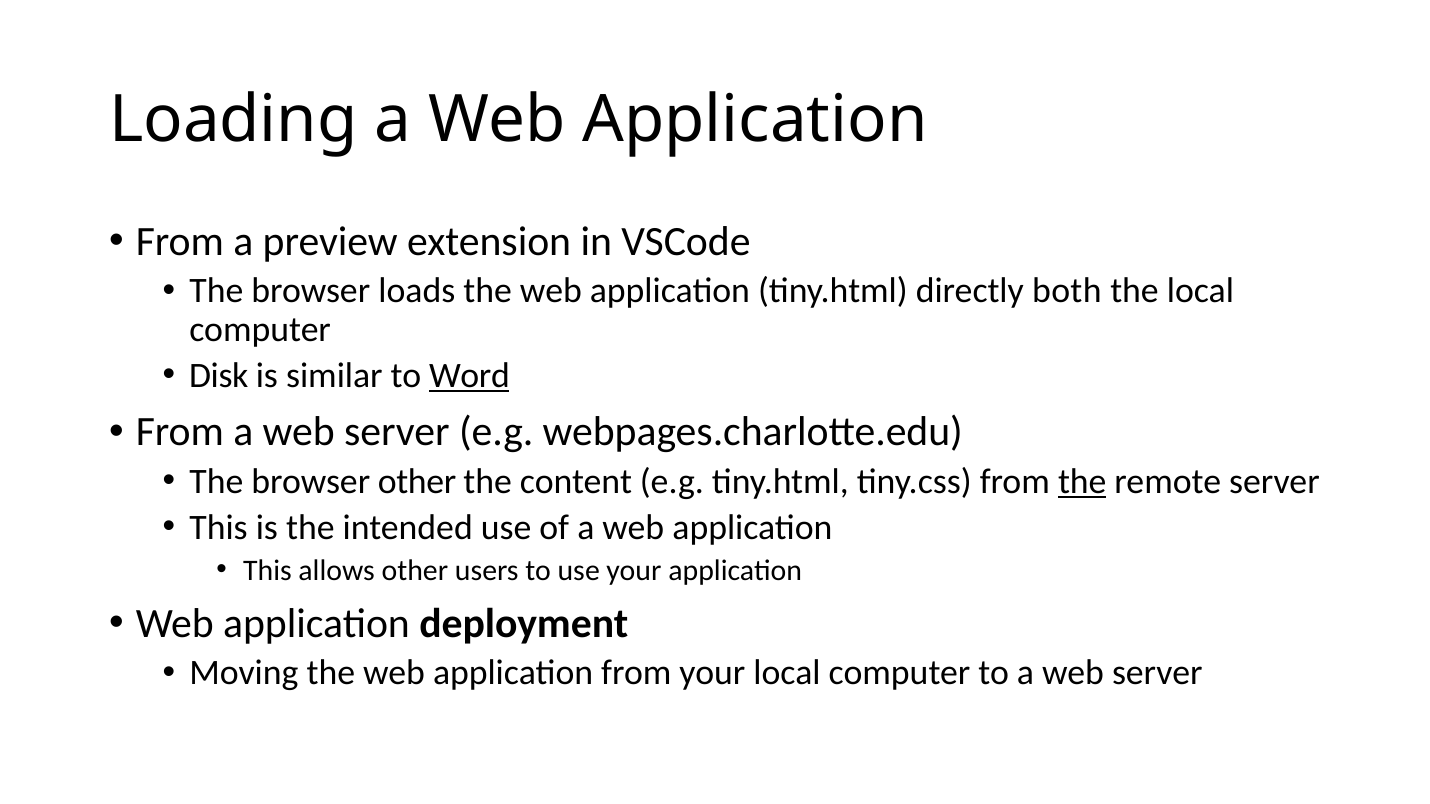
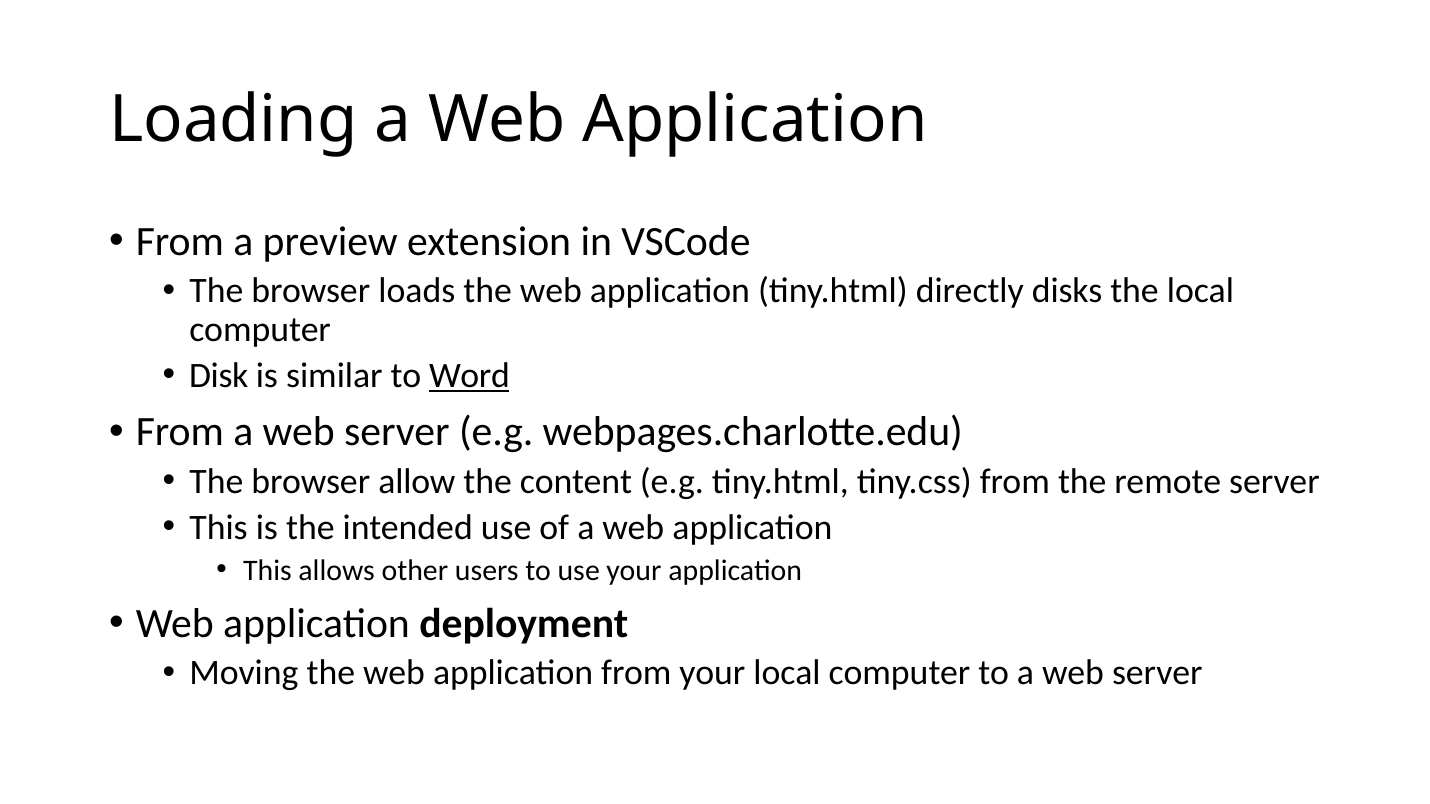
both: both -> disks
browser other: other -> allow
the at (1082, 482) underline: present -> none
